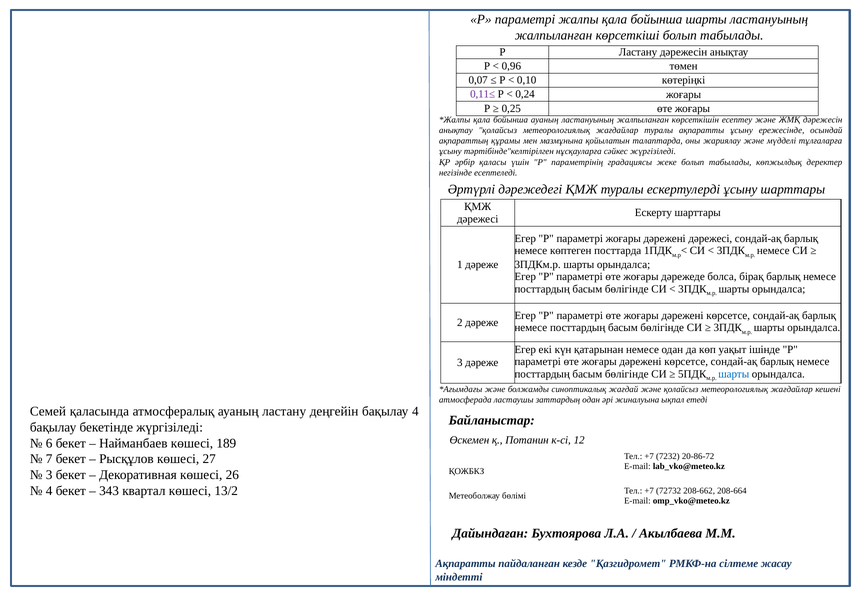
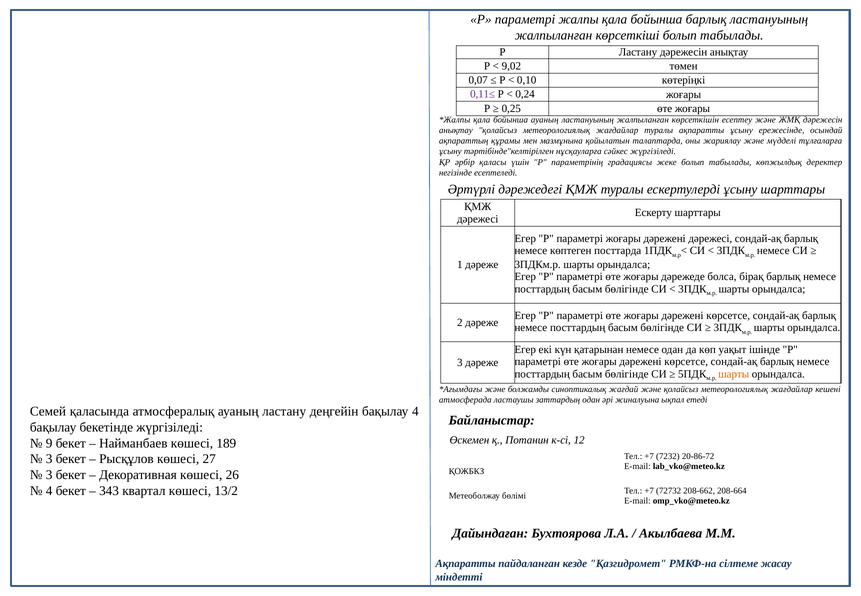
бойынша шарты: шарты -> барлық
0,96: 0,96 -> 9,02
шарты at (734, 374) colour: blue -> orange
6: 6 -> 9
7 at (49, 459): 7 -> 3
